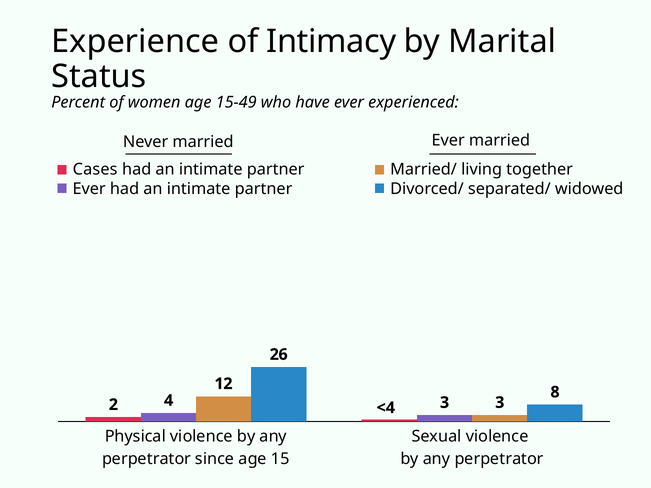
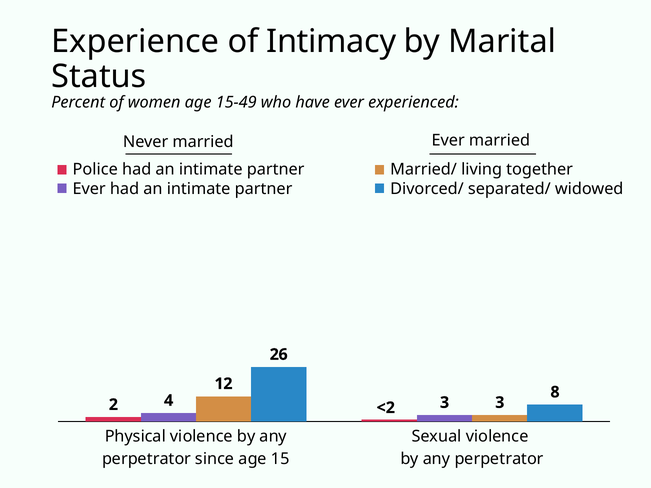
Cases: Cases -> Police
<4: <4 -> <2
